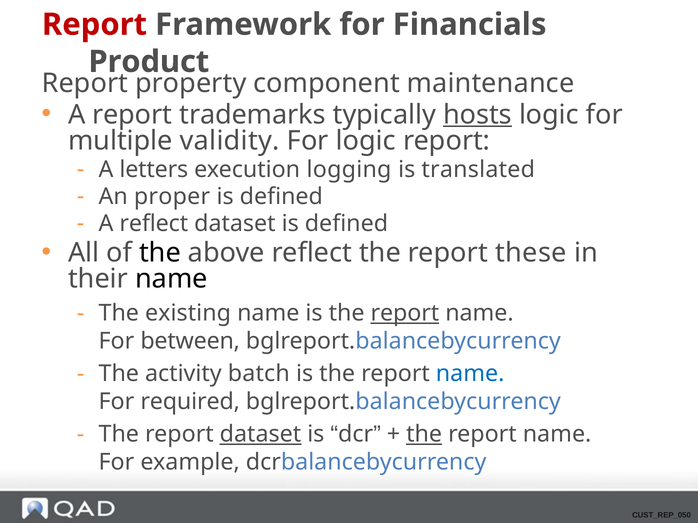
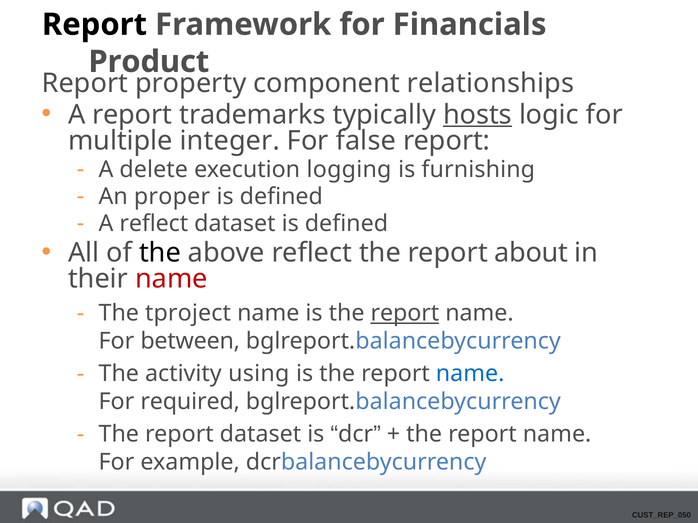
Report at (94, 25) colour: red -> black
maintenance: maintenance -> relationships
validity: validity -> integer
For logic: logic -> false
letters: letters -> delete
translated: translated -> furnishing
these: these -> about
name at (171, 279) colour: black -> red
existing: existing -> tproject
batch: batch -> using
dataset at (260, 435) underline: present -> none
the at (424, 435) underline: present -> none
